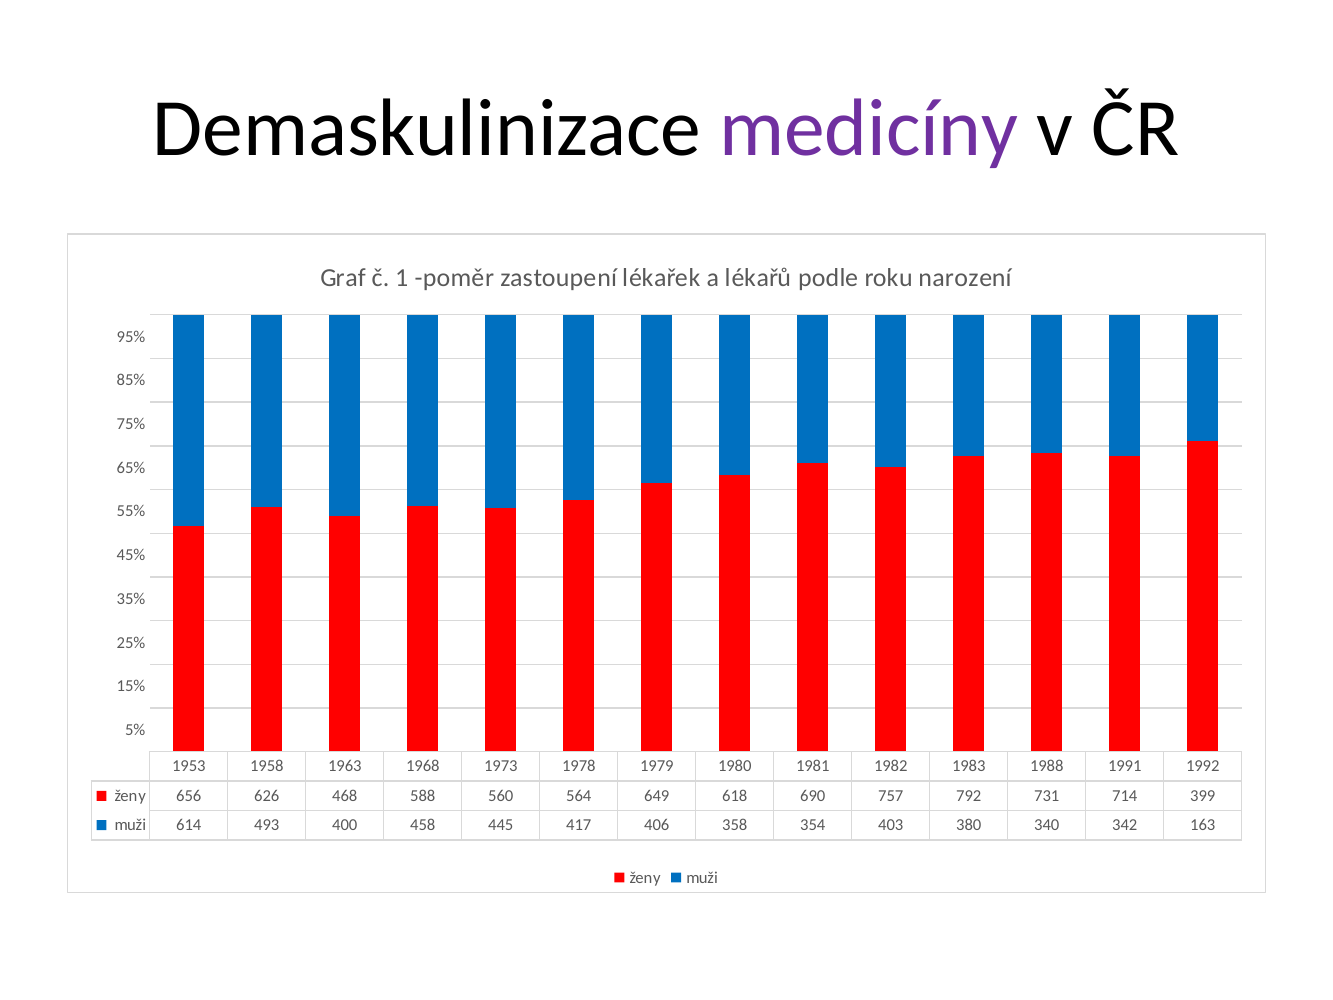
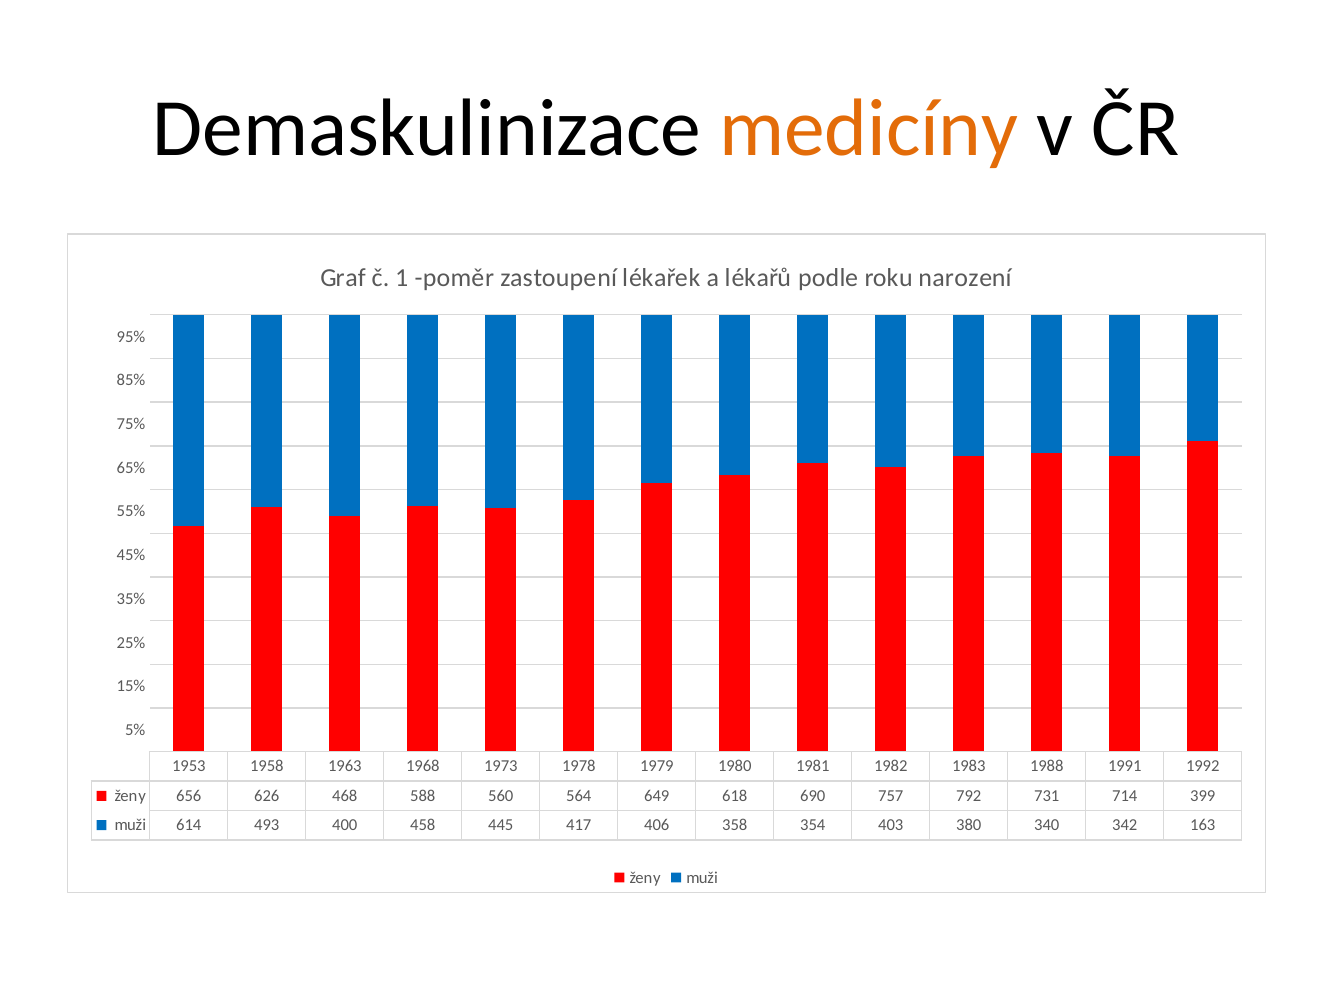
medicíny colour: purple -> orange
